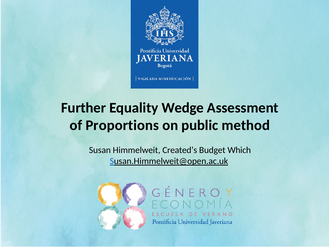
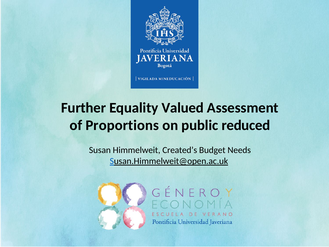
Wedge: Wedge -> Valued
method: method -> reduced
Which: Which -> Needs
